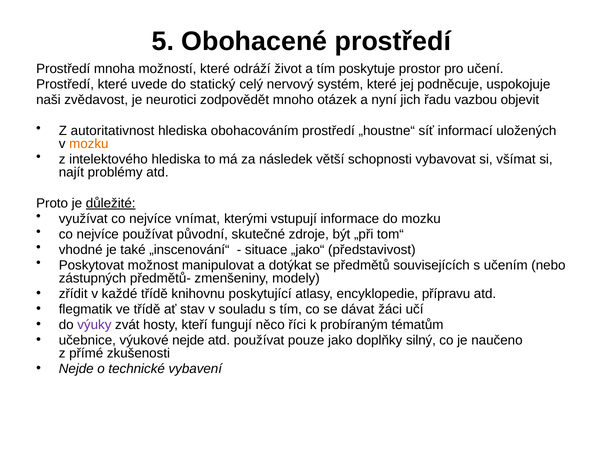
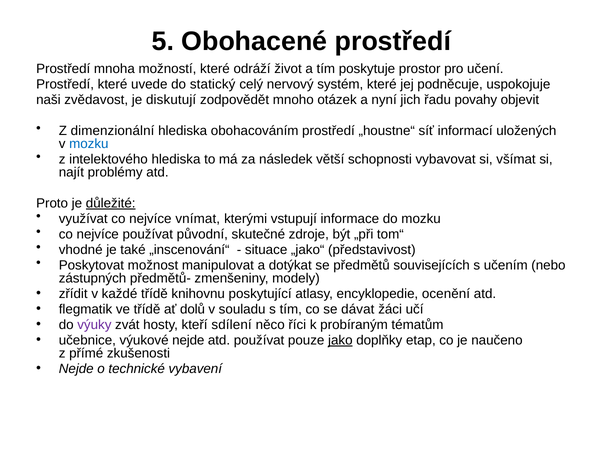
neurotici: neurotici -> diskutují
vazbou: vazbou -> povahy
autoritativnost: autoritativnost -> dimenzionální
mozku at (89, 144) colour: orange -> blue
přípravu: přípravu -> ocenění
stav: stav -> dolů
fungují: fungují -> sdílení
jako underline: none -> present
silný: silný -> etap
